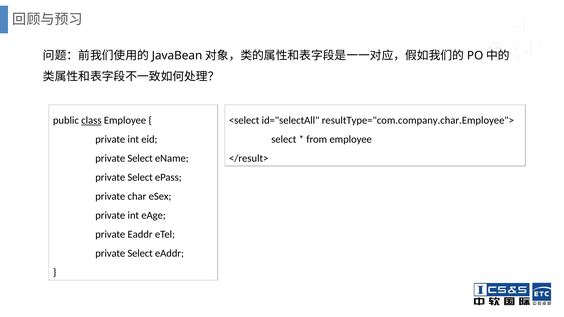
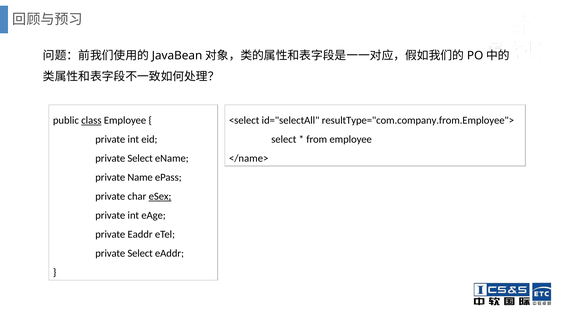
resultType="com.company.char.Employee">: resultType="com.company.char.Employee"> -> resultType="com.company.from.Employee">
</result>: </result> -> </name>
Select at (140, 178): Select -> Name
eSex underline: none -> present
